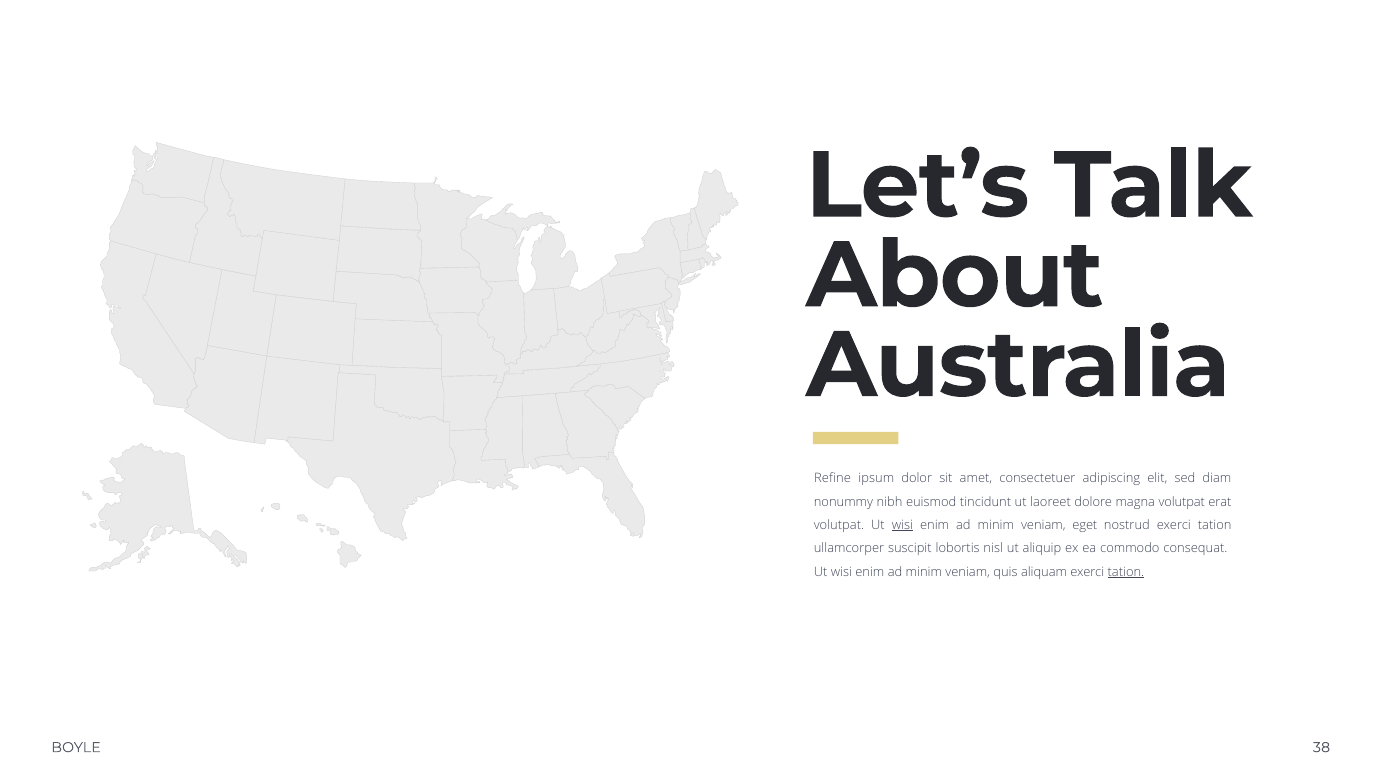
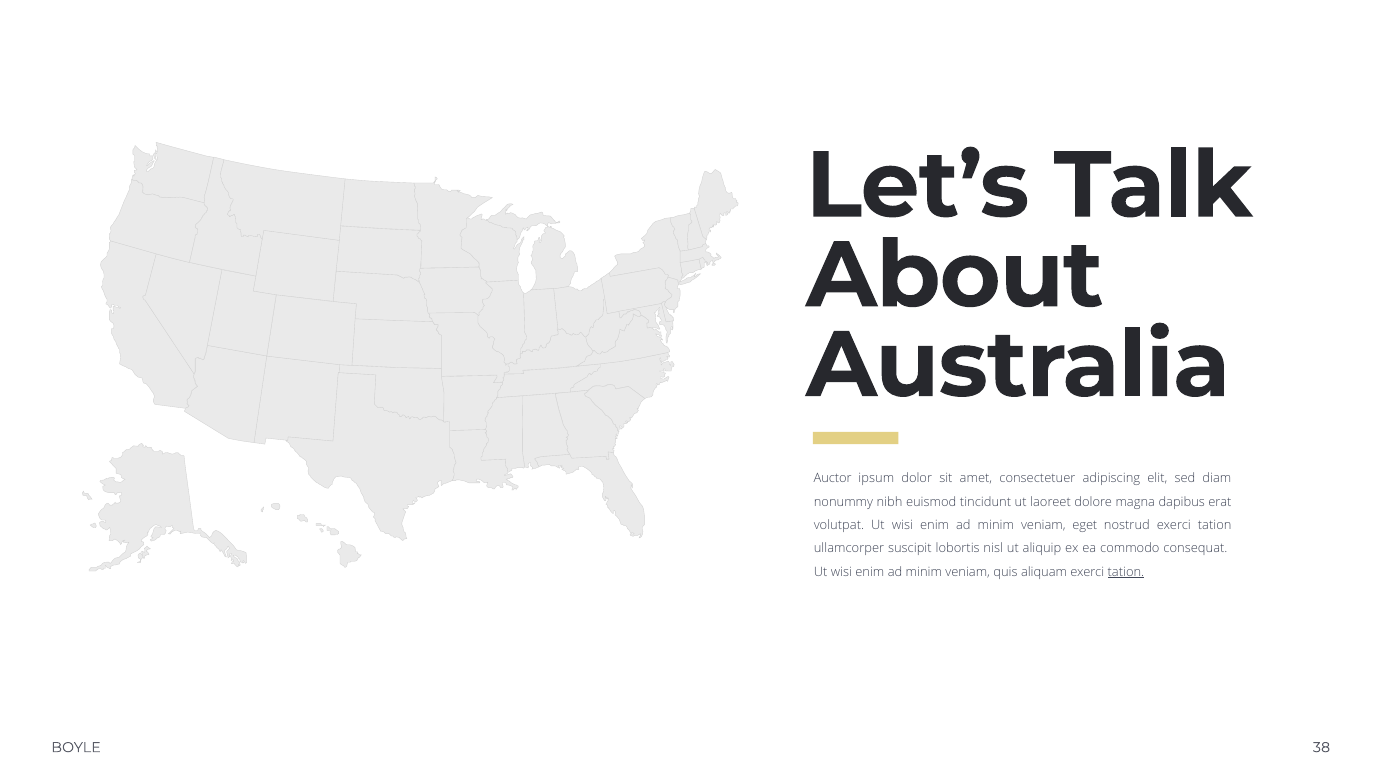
Refine: Refine -> Auctor
magna volutpat: volutpat -> dapibus
wisi at (902, 525) underline: present -> none
